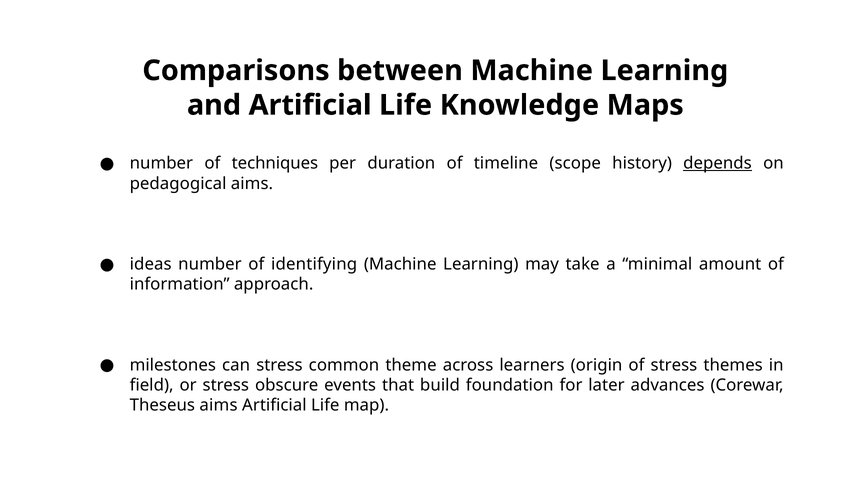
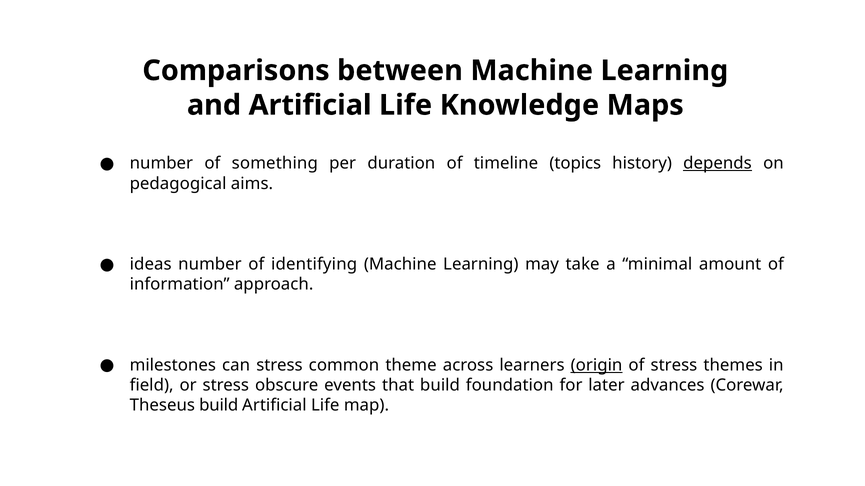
techniques: techniques -> something
scope: scope -> topics
origin underline: none -> present
Theseus aims: aims -> build
